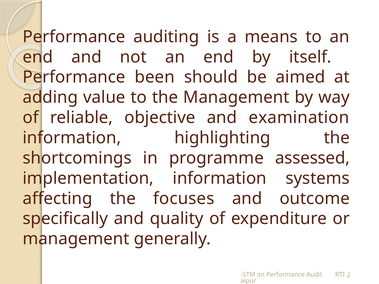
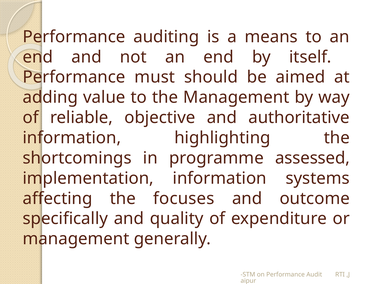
been: been -> must
examination: examination -> authoritative
